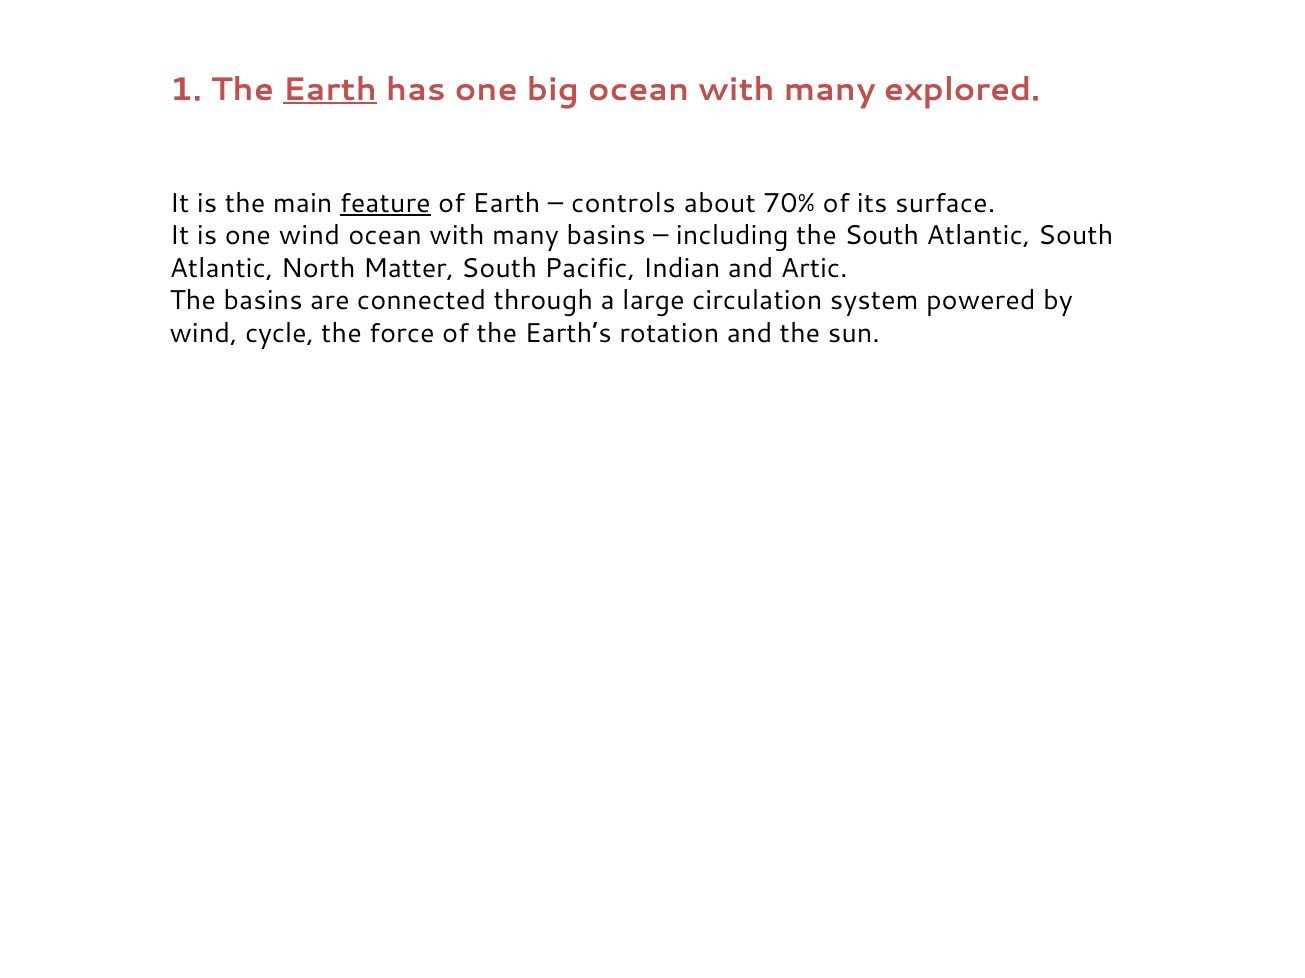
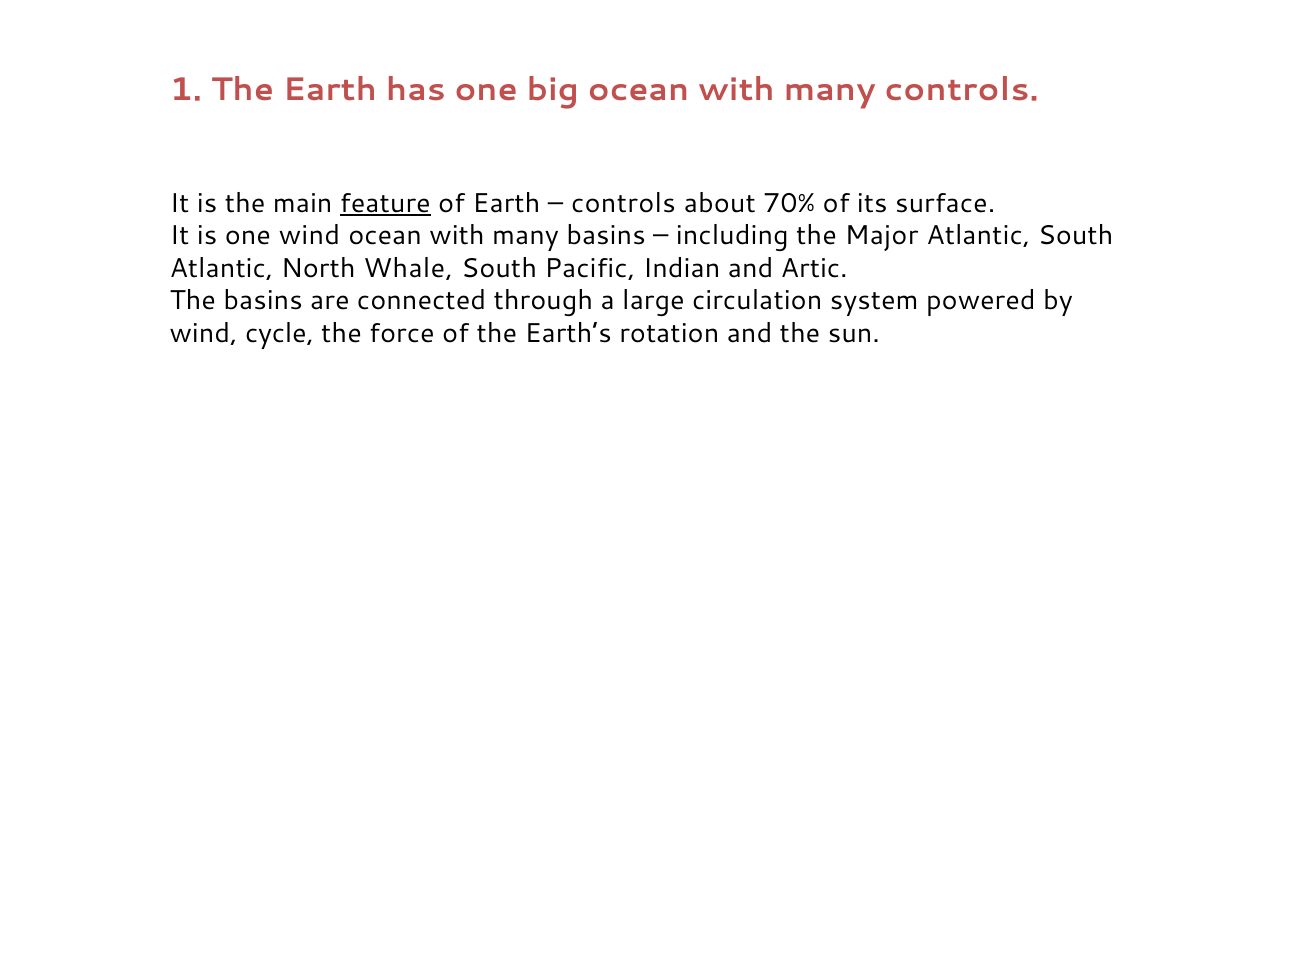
Earth at (330, 89) underline: present -> none
many explored: explored -> controls
the South: South -> Major
Matter: Matter -> Whale
